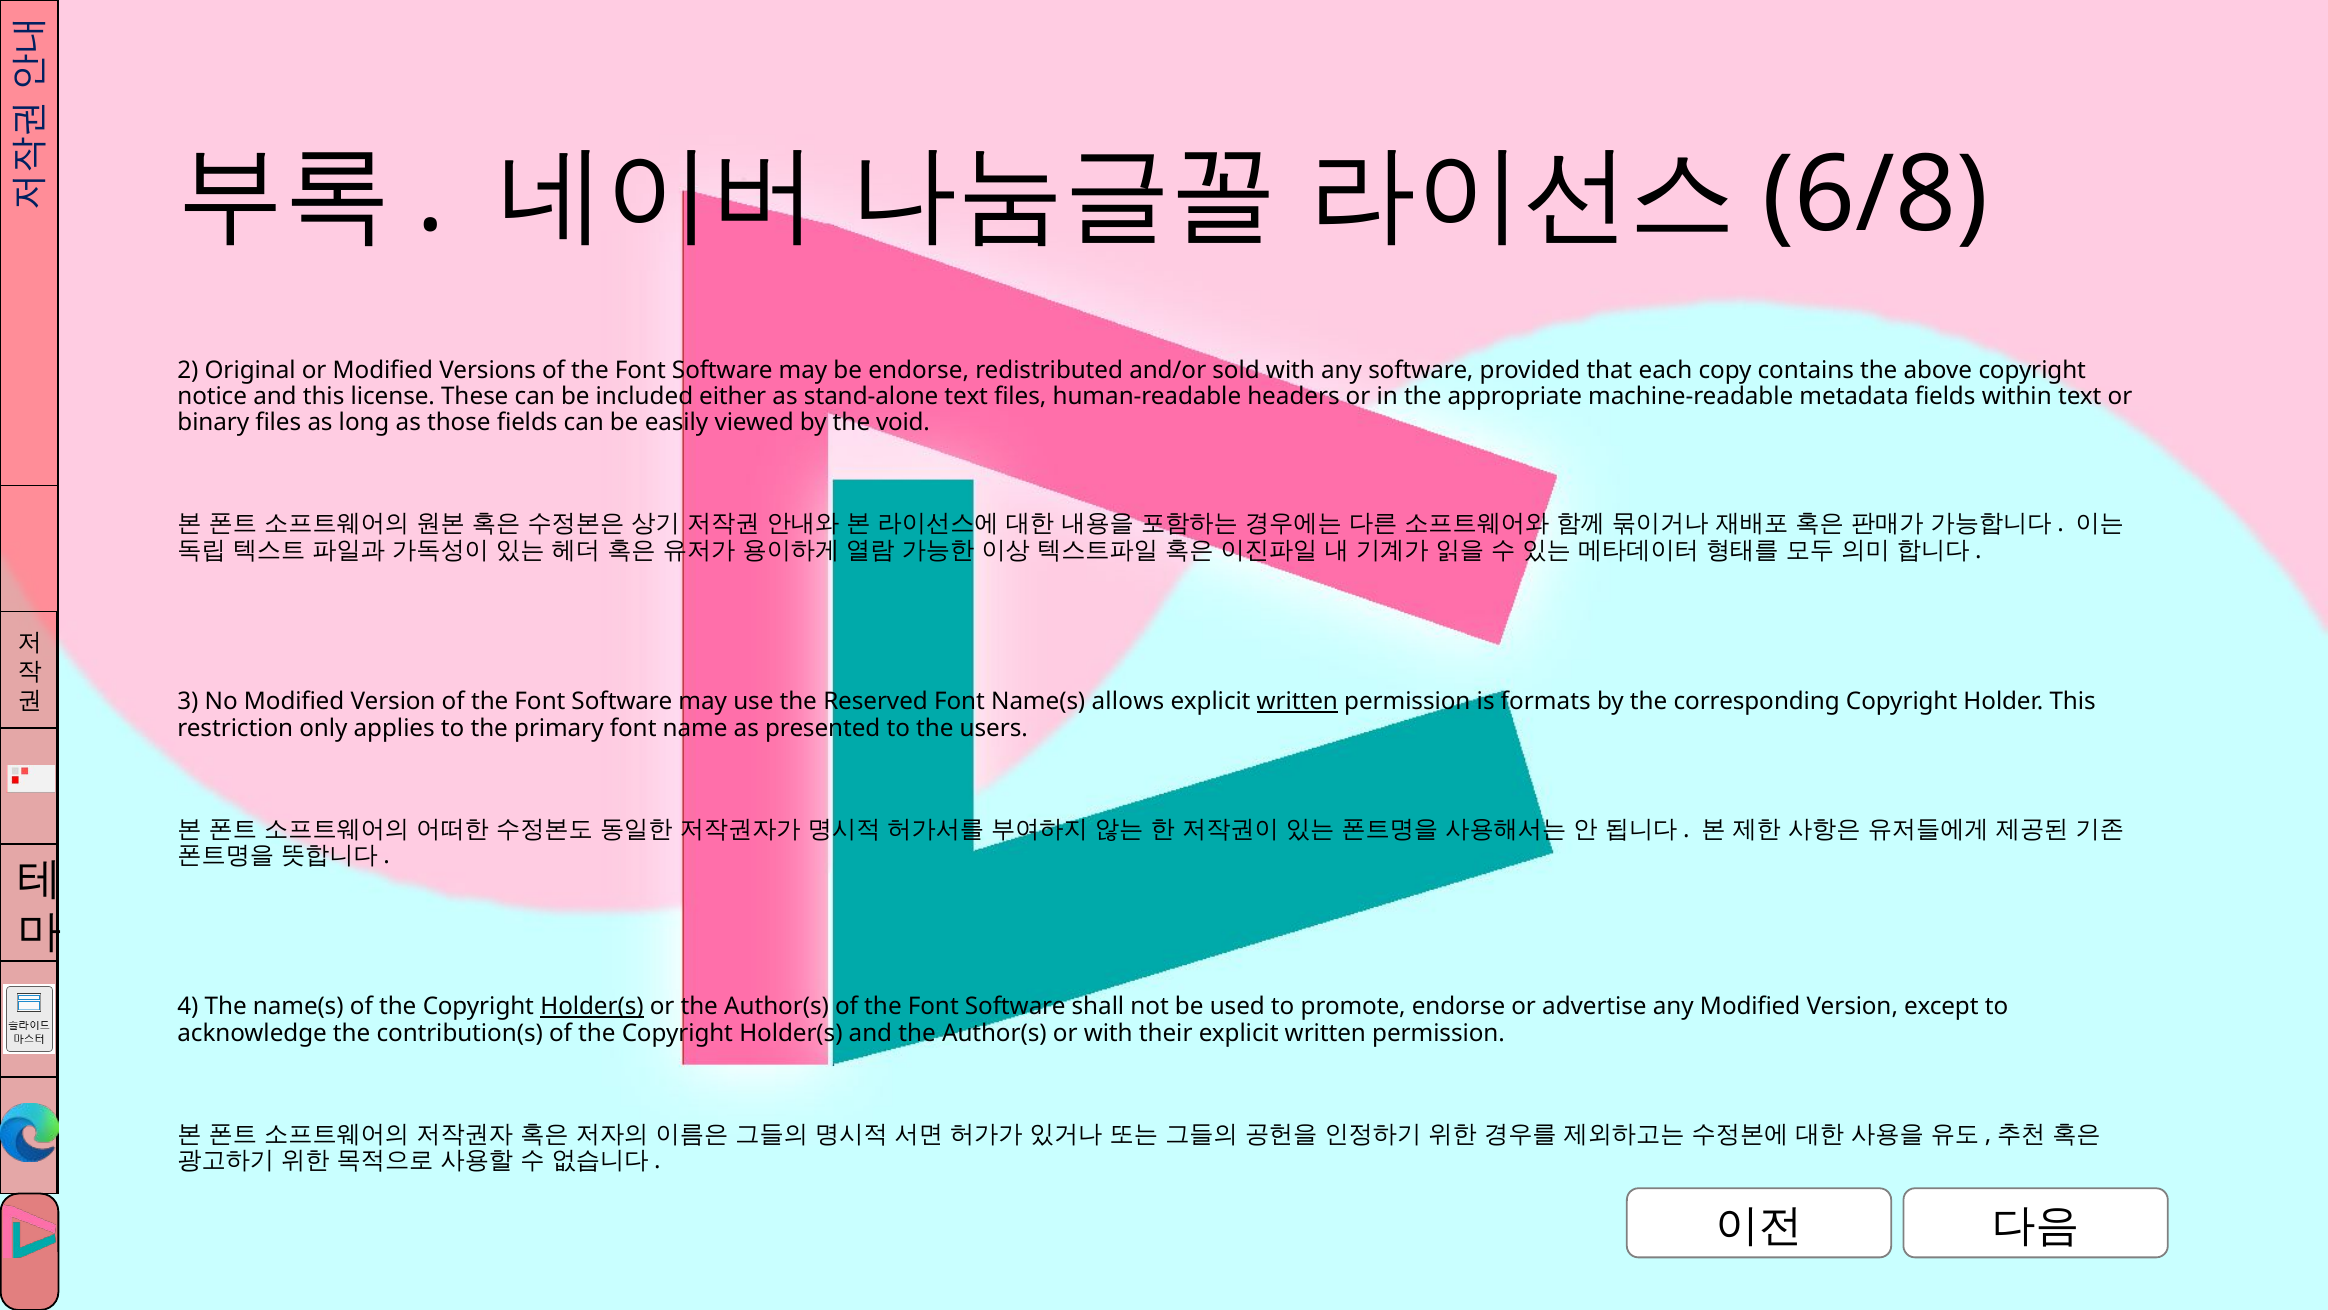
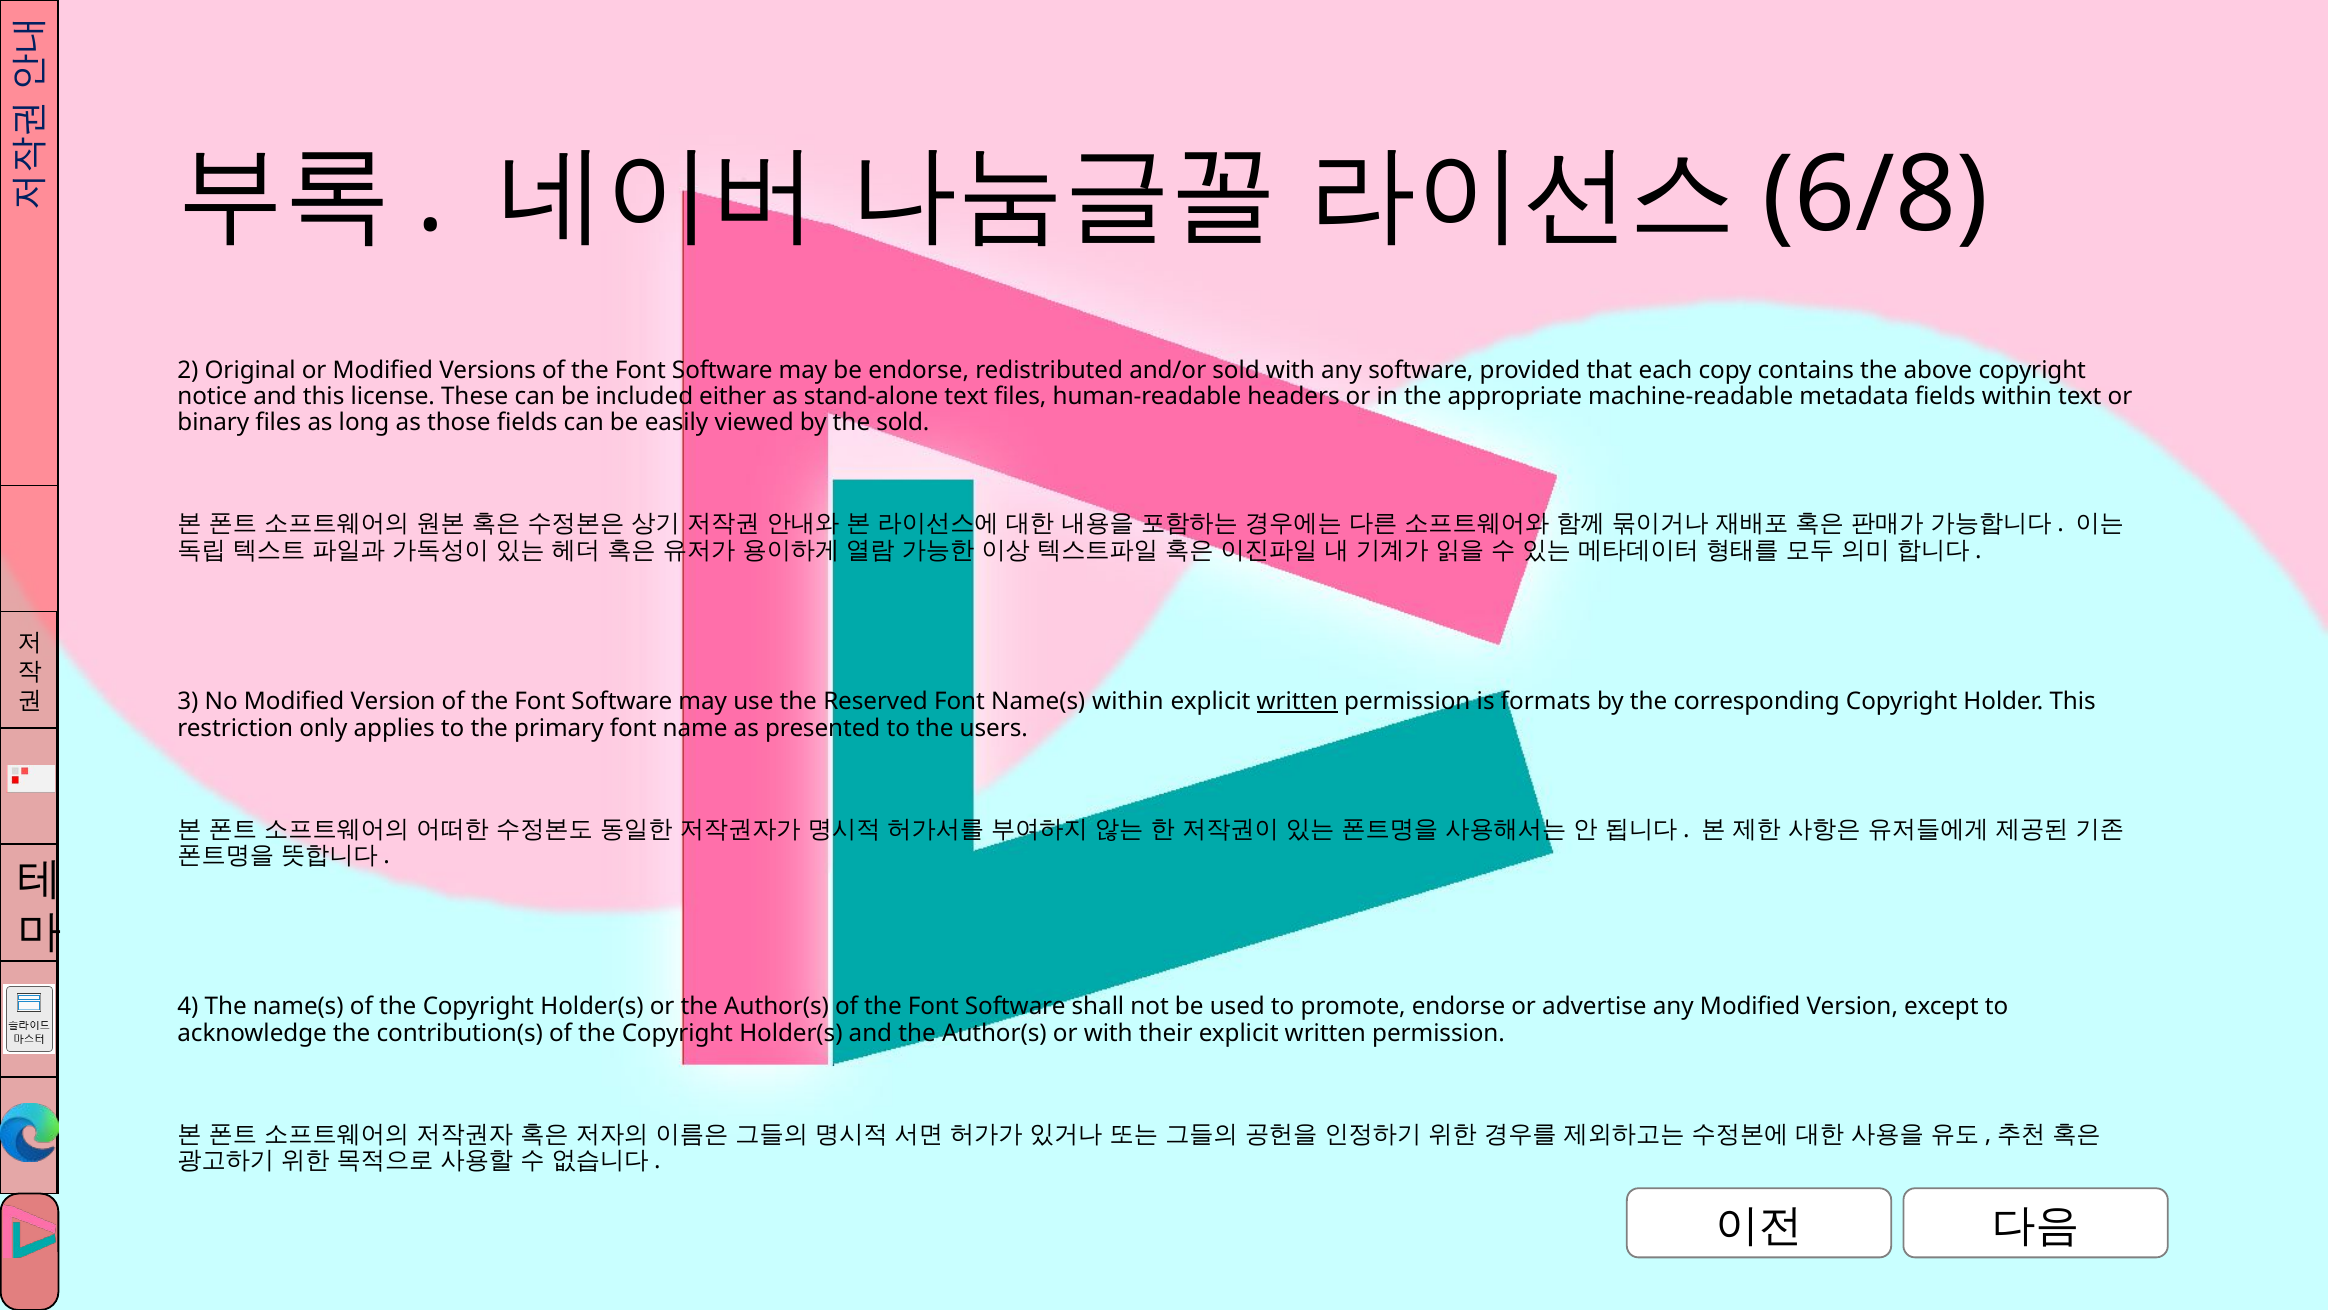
the void: void -> sold
Name(s allows: allows -> within
Holder(s at (592, 1006) underline: present -> none
